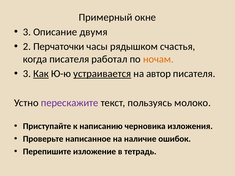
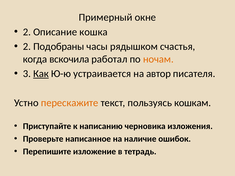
3 at (27, 32): 3 -> 2
двумя: двумя -> кошка
Перчаточки: Перчаточки -> Подобраны
когда писателя: писателя -> вскочила
устраивается underline: present -> none
перескажите colour: purple -> orange
молоко: молоко -> кошкам
